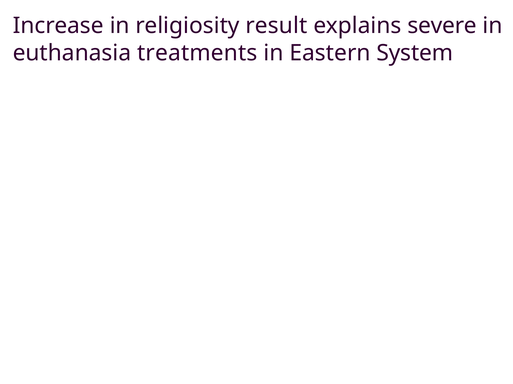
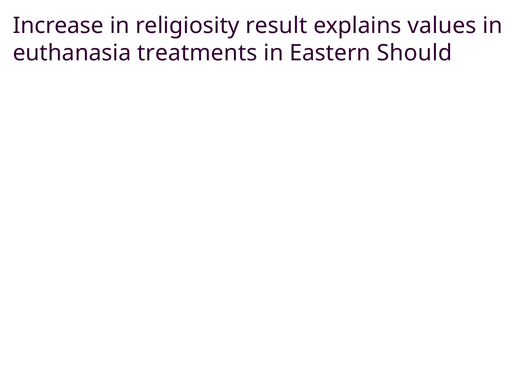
severe: severe -> values
System: System -> Should
